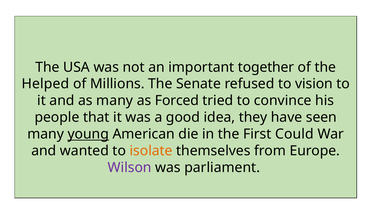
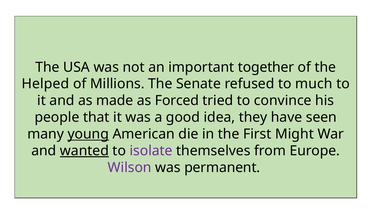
vision: vision -> much
as many: many -> made
Could: Could -> Might
wanted underline: none -> present
isolate colour: orange -> purple
parliament: parliament -> permanent
